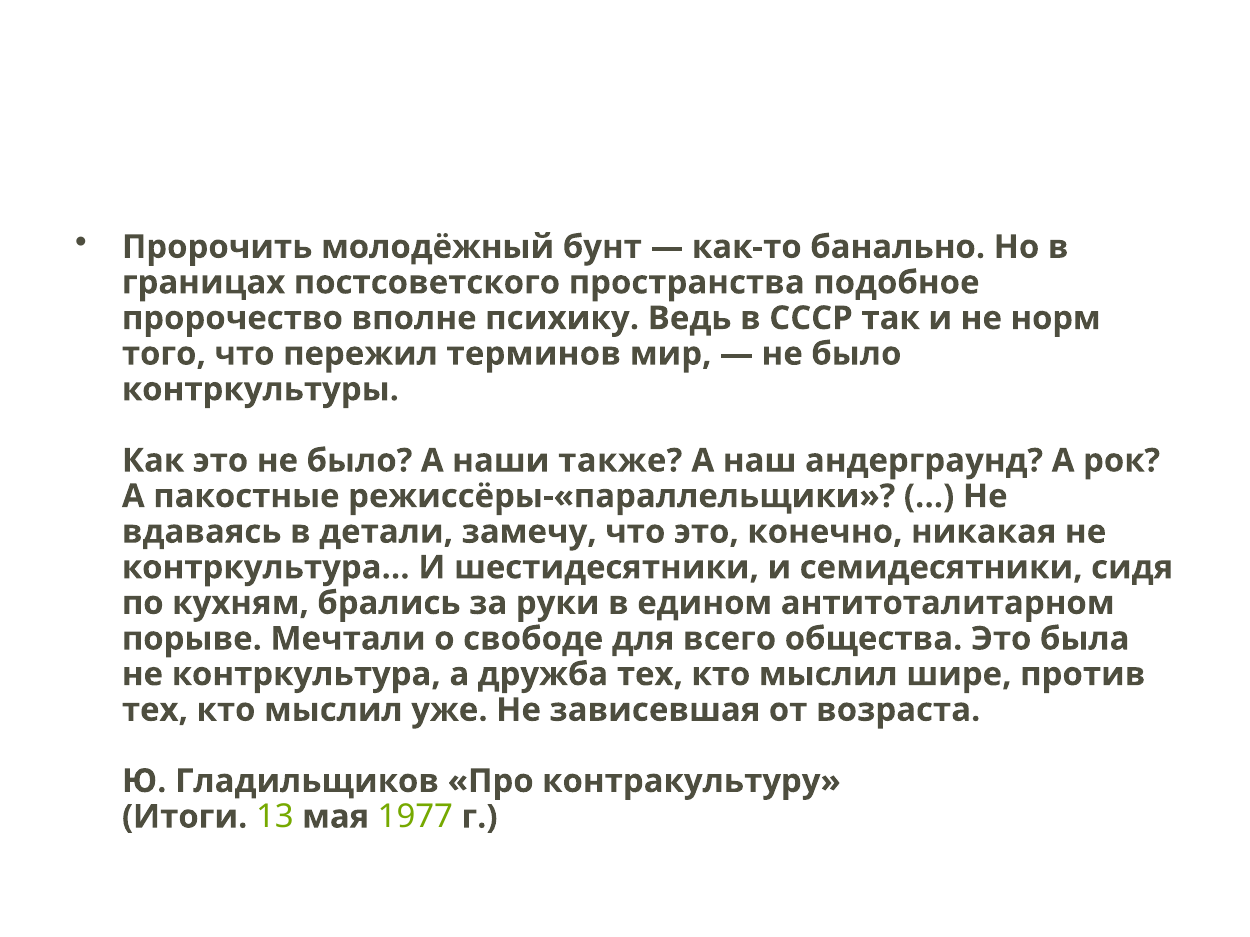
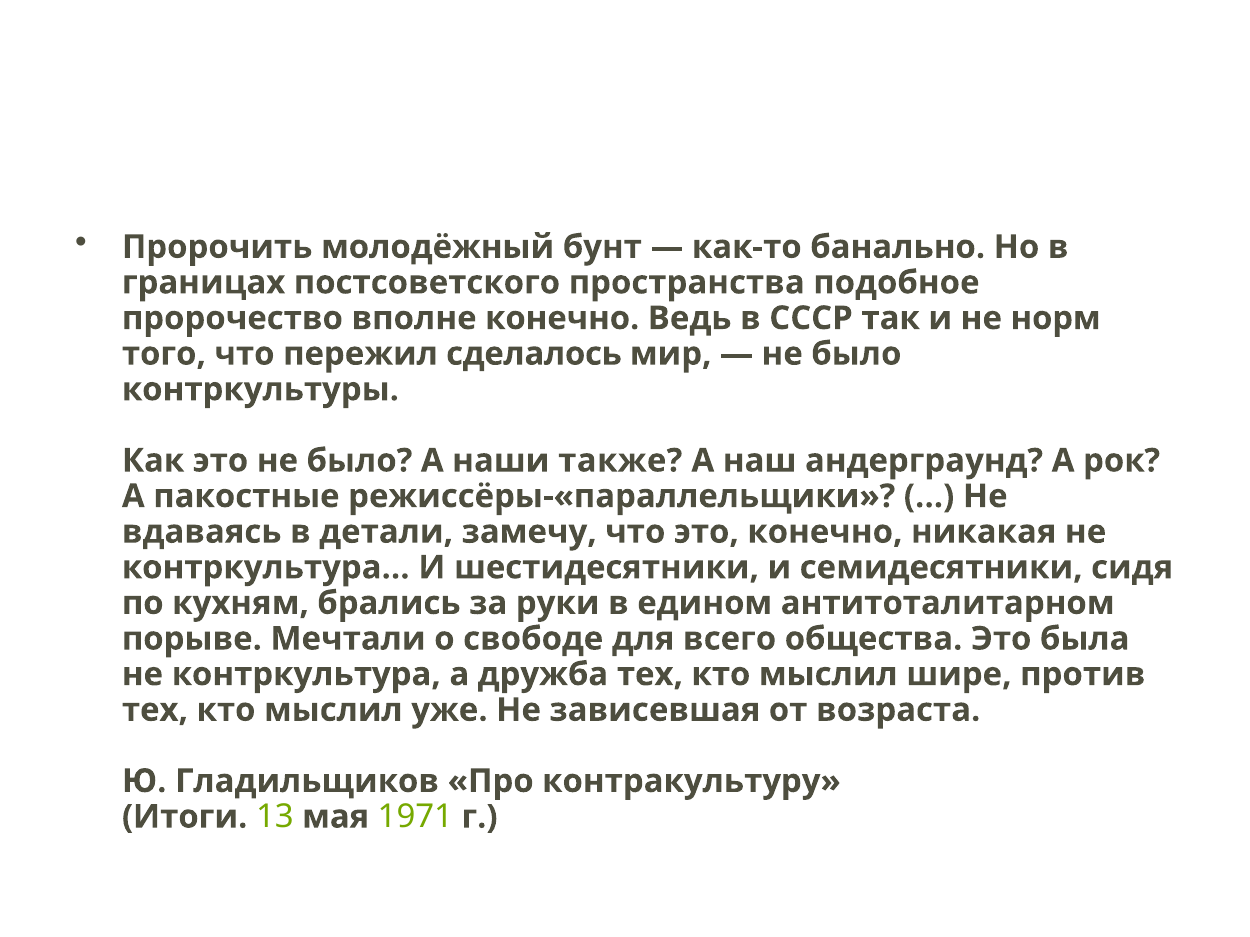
вполне психику: психику -> конечно
терминов: терминов -> сделалось
1977: 1977 -> 1971
